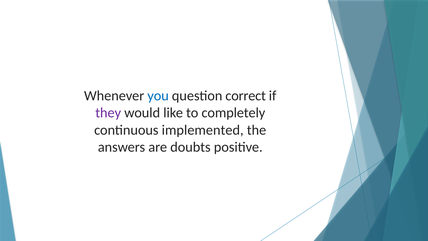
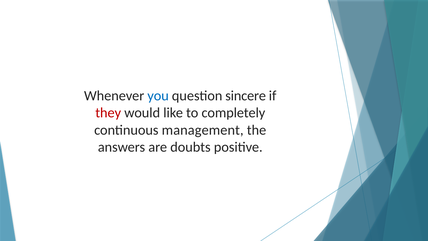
correct: correct -> sincere
they colour: purple -> red
implemented: implemented -> management
